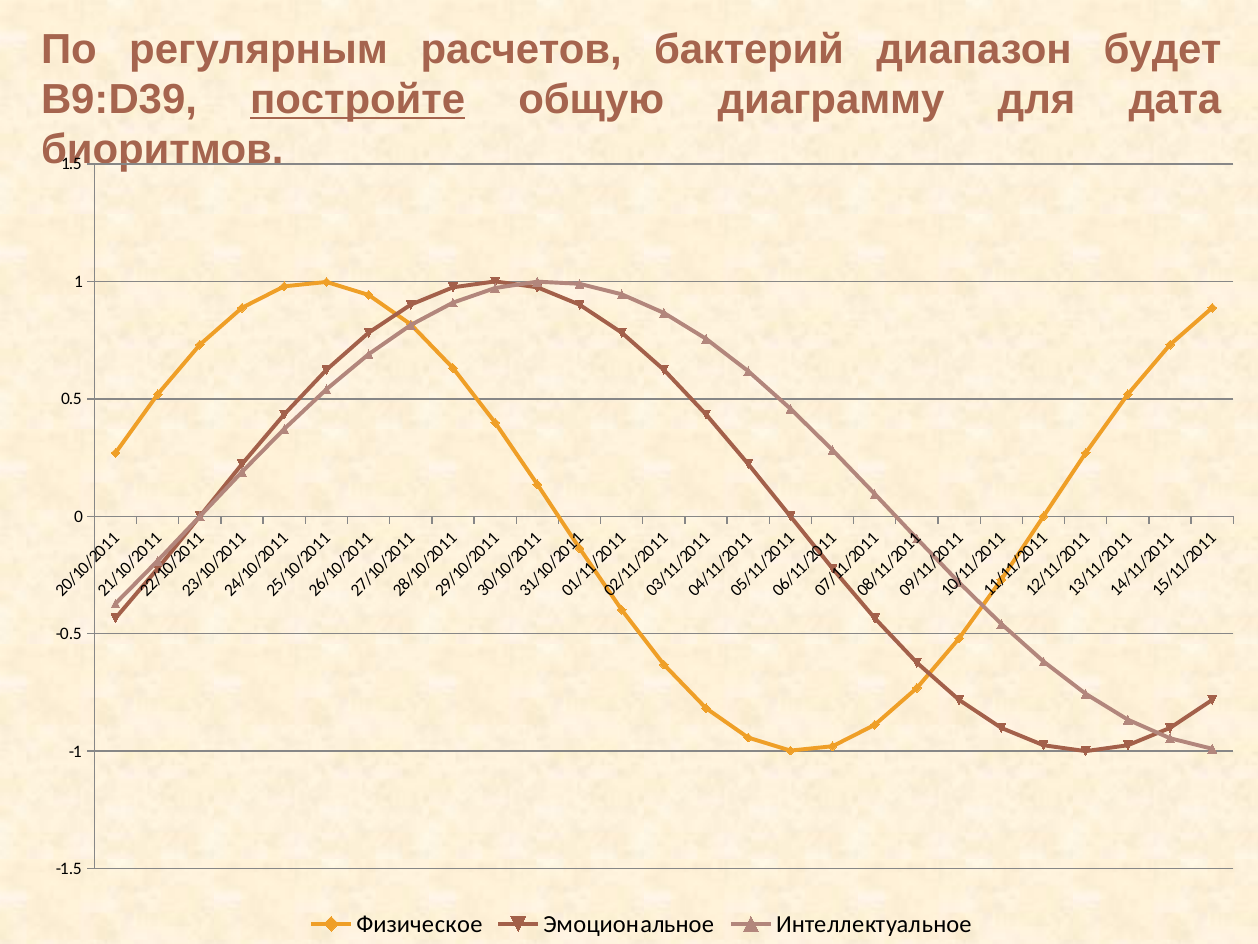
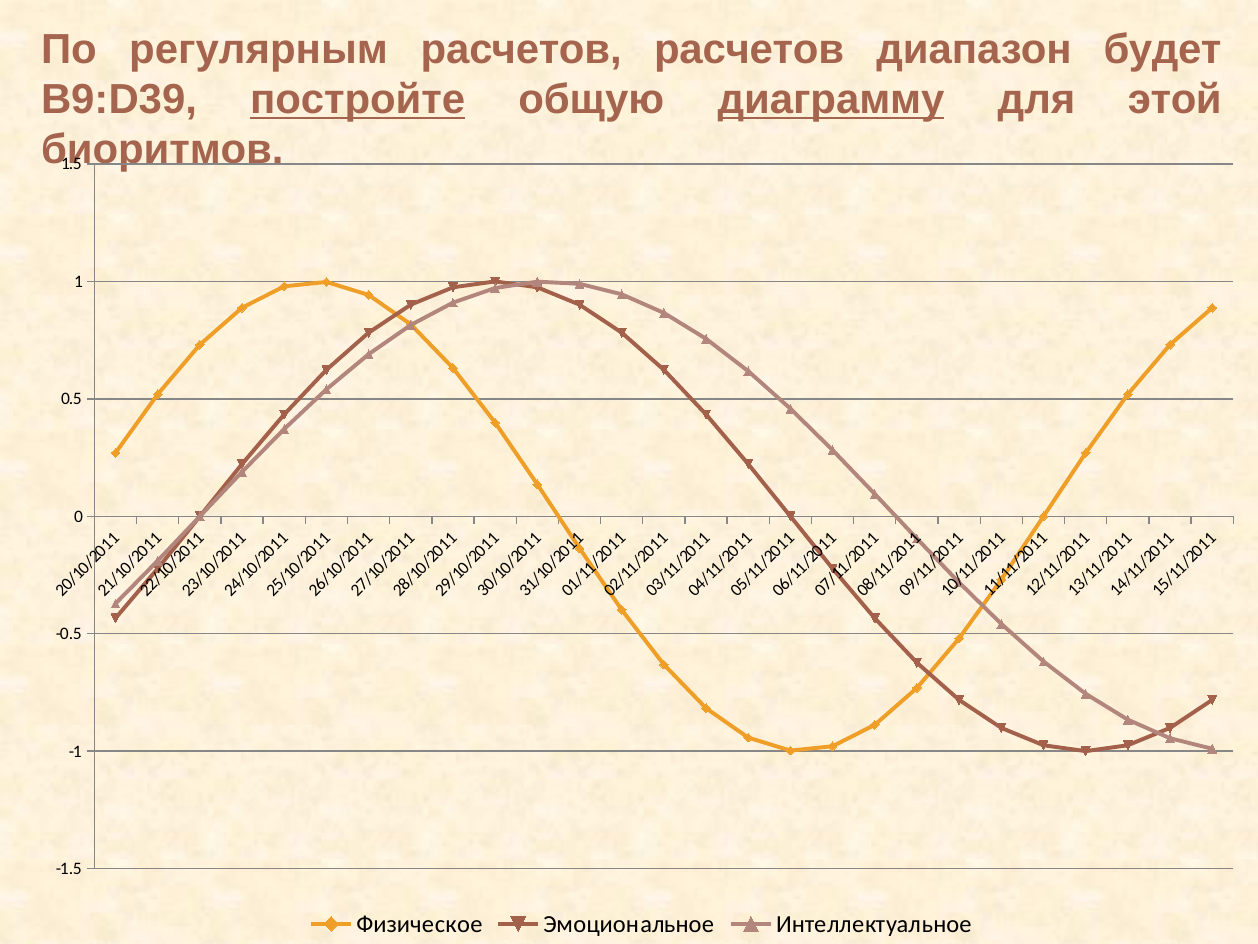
расчетов бактерий: бактерий -> расчетов
диаграмму underline: none -> present
дата: дата -> этой
